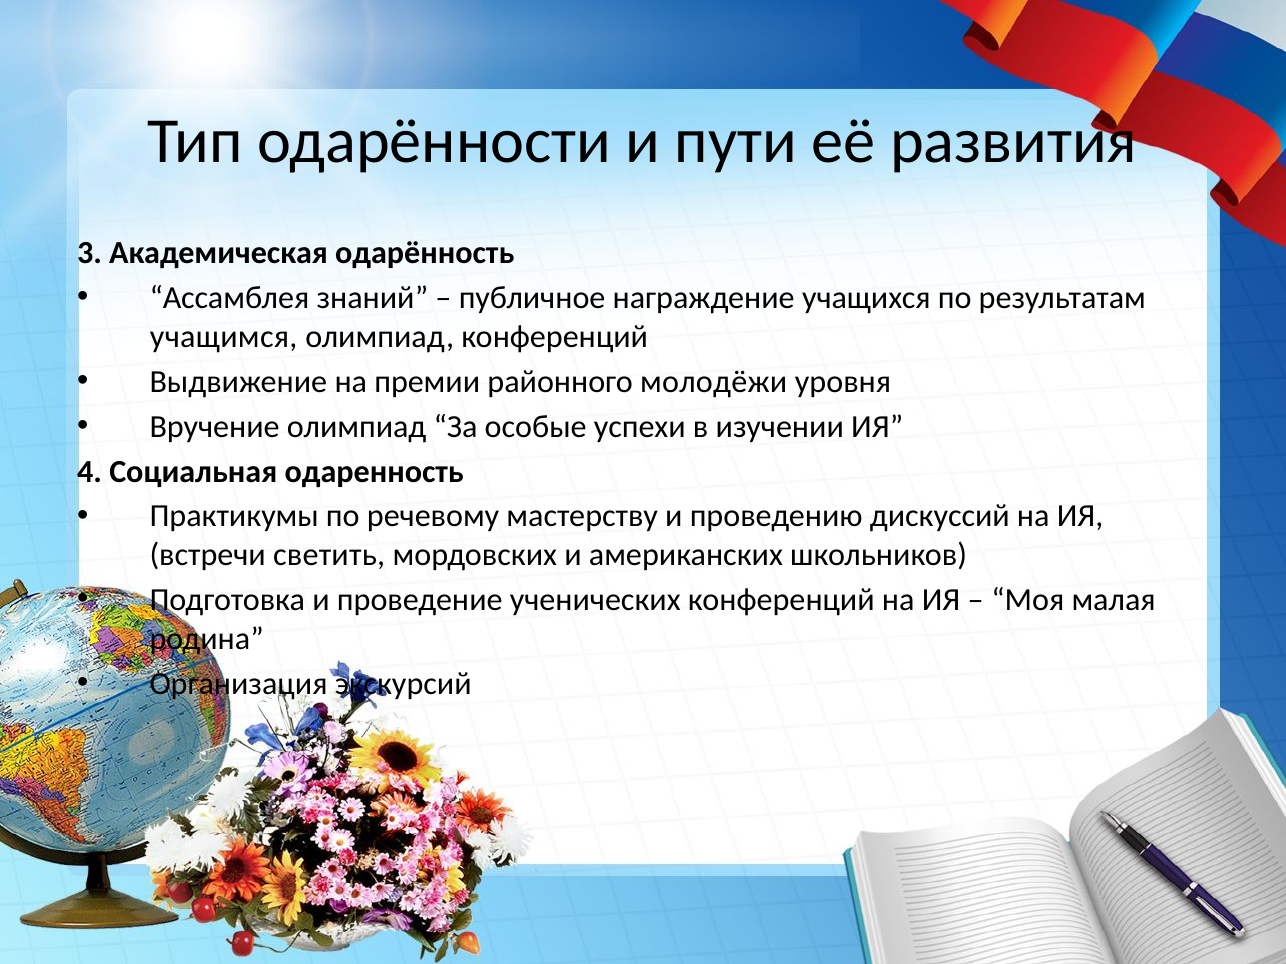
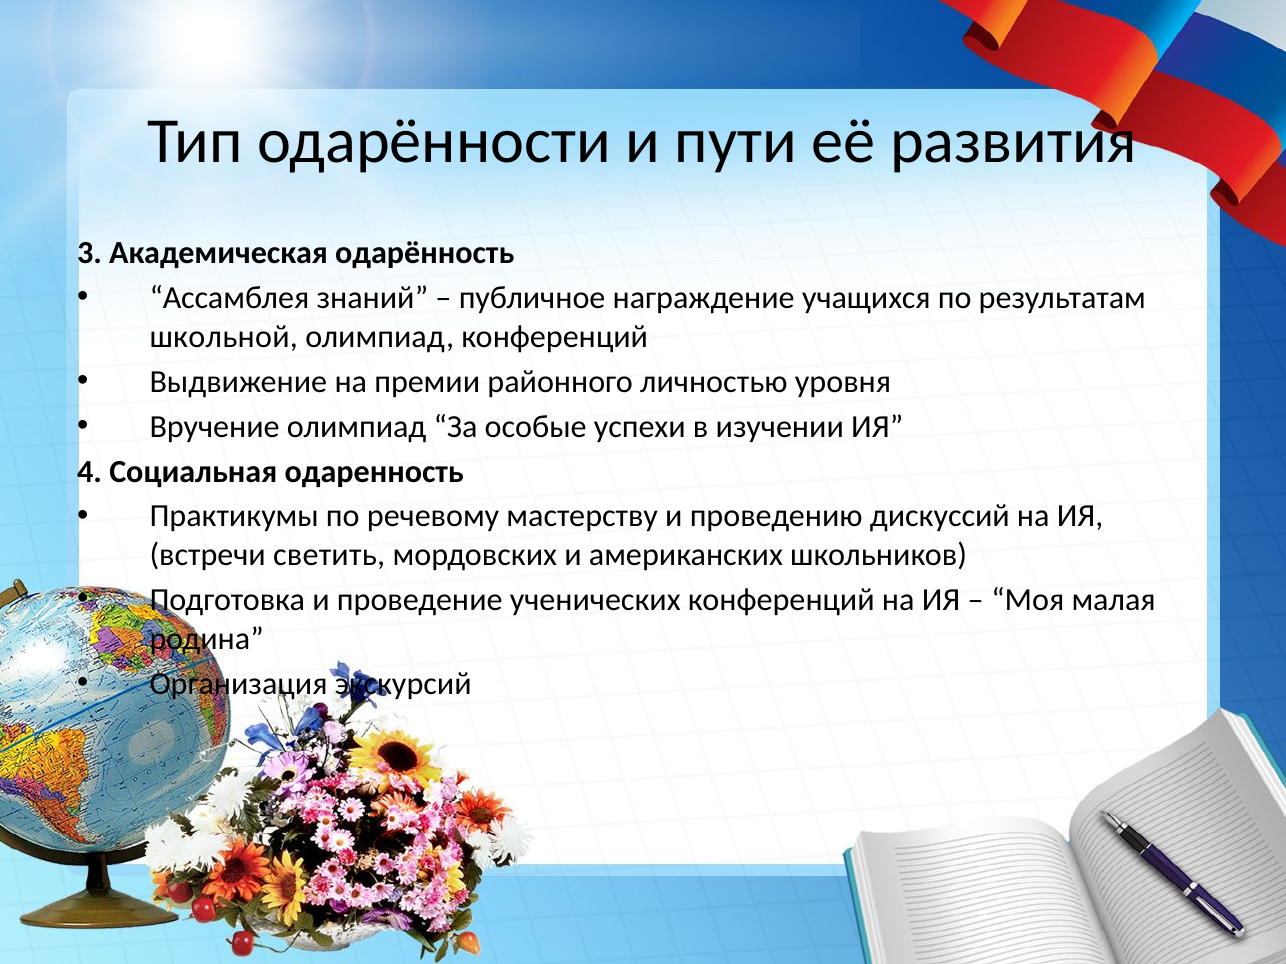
учащимся: учащимся -> школьной
молодёжи: молодёжи -> личностью
